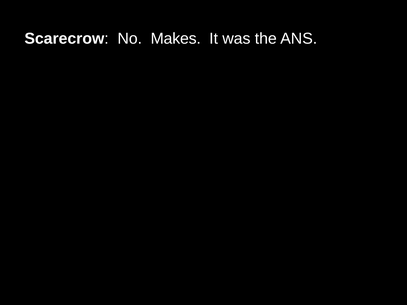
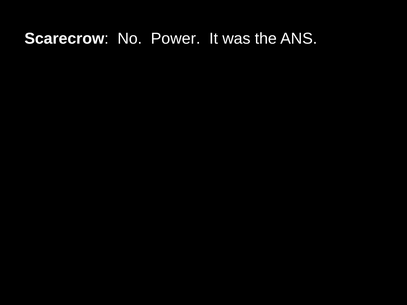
Makes: Makes -> Power
